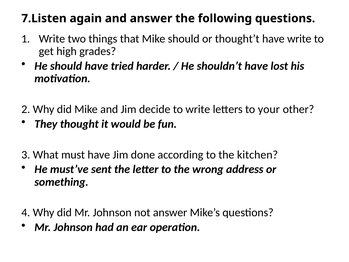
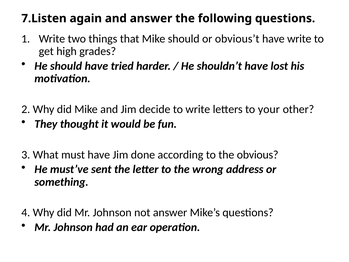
thought’t: thought’t -> obvious’t
kitchen: kitchen -> obvious
